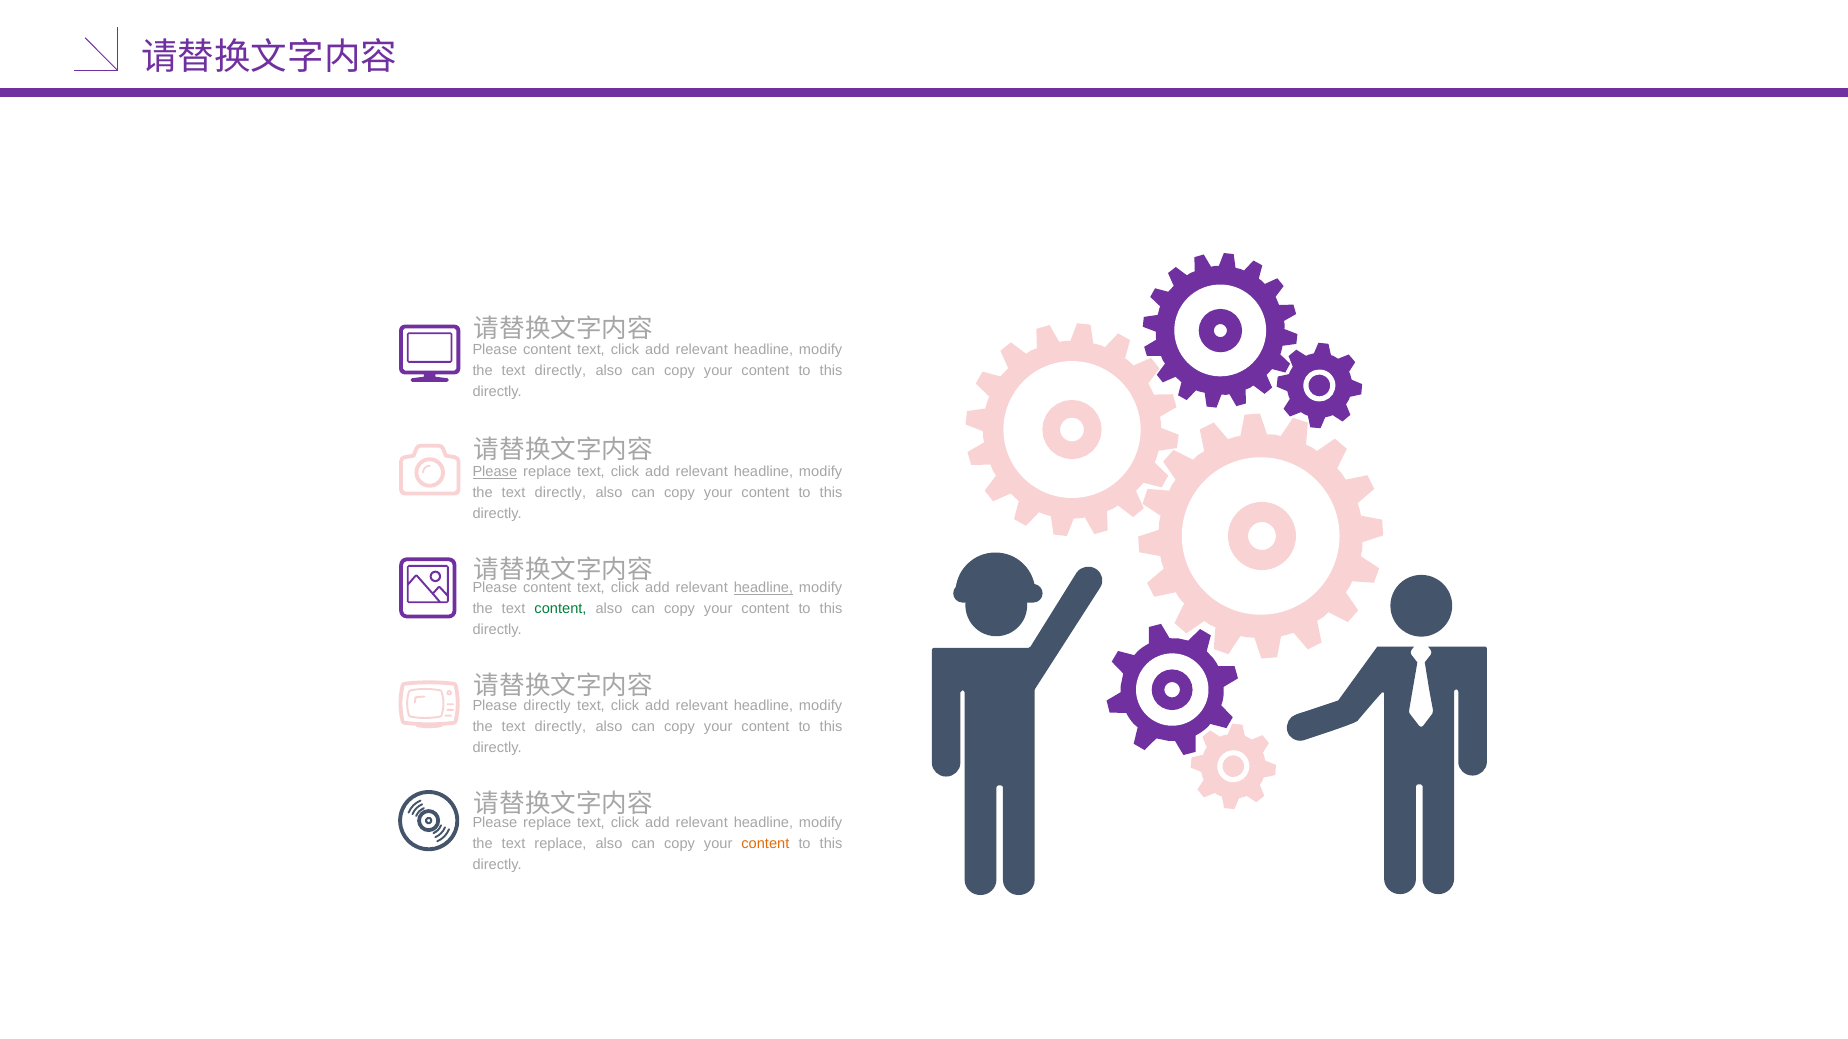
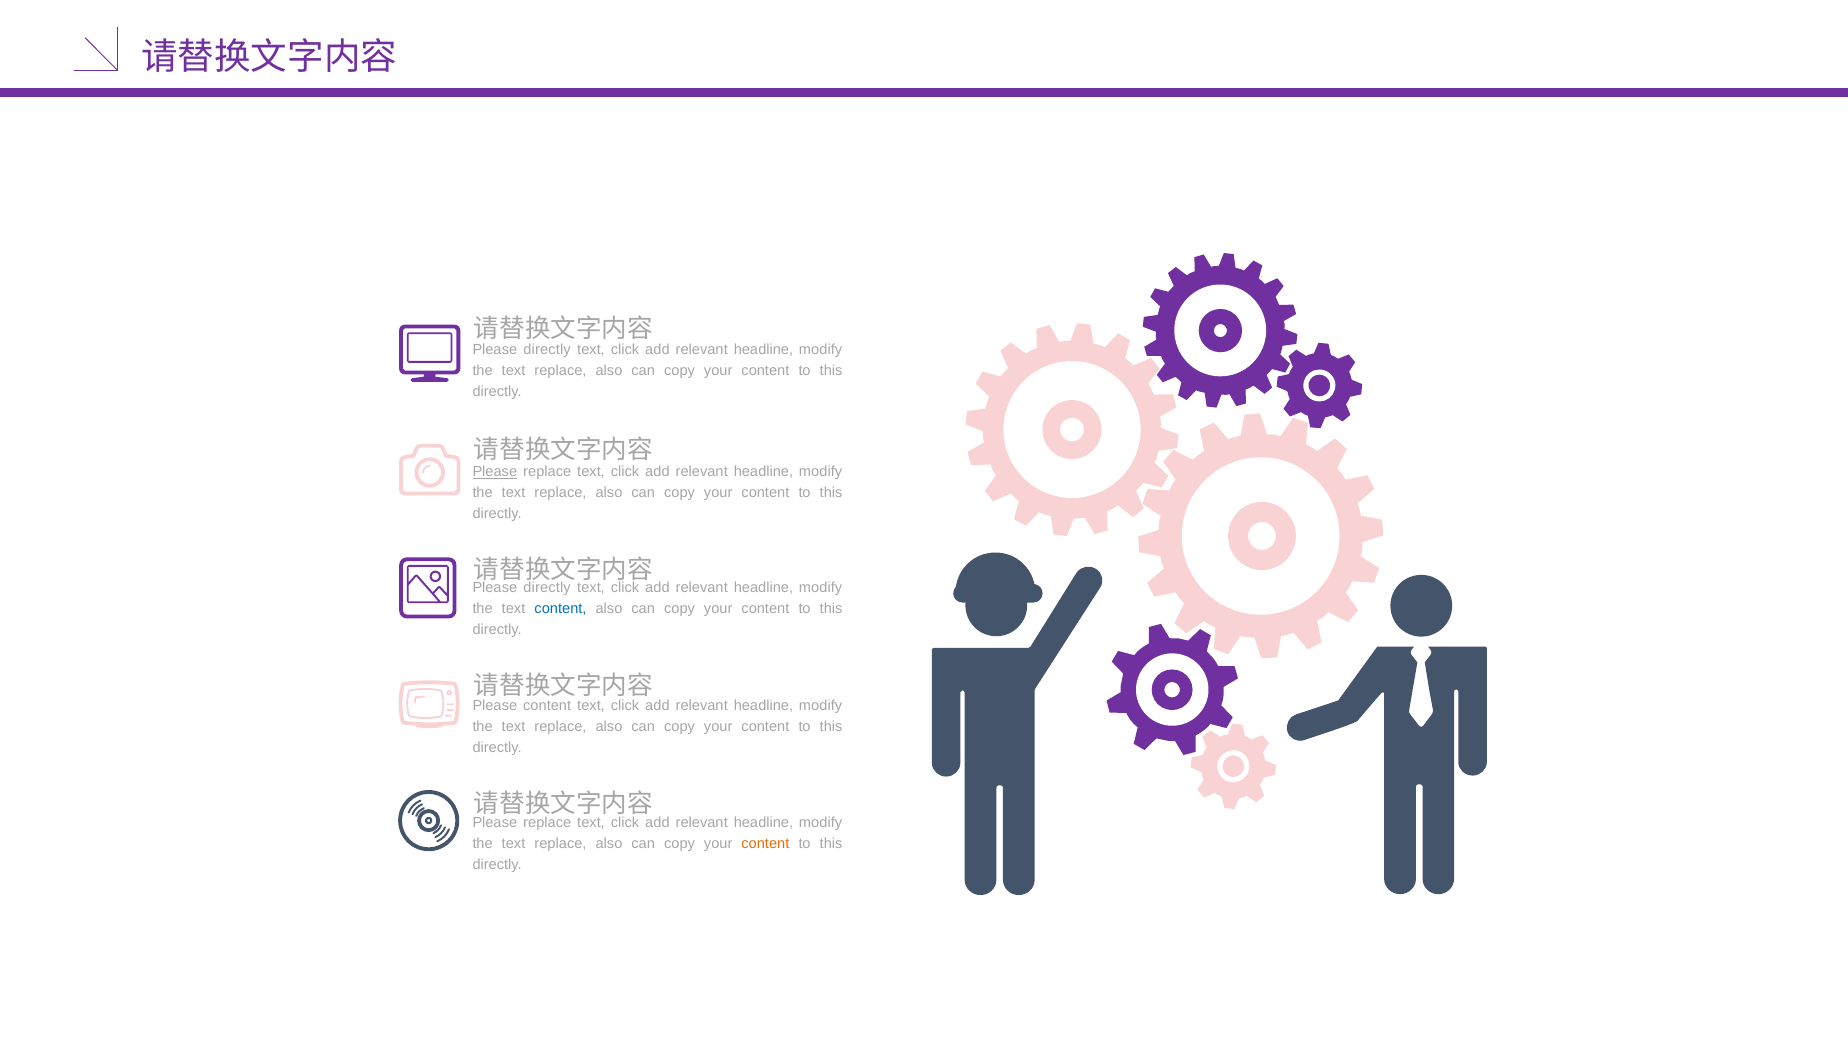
content at (547, 350): content -> directly
directly at (560, 371): directly -> replace
directly at (560, 493): directly -> replace
content at (547, 588): content -> directly
headline at (763, 588) underline: present -> none
content at (560, 609) colour: green -> blue
Please directly: directly -> content
directly at (560, 727): directly -> replace
